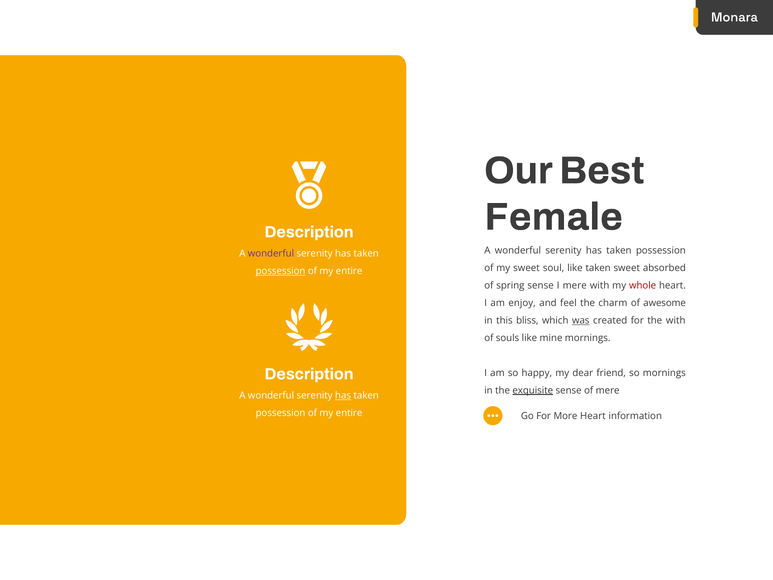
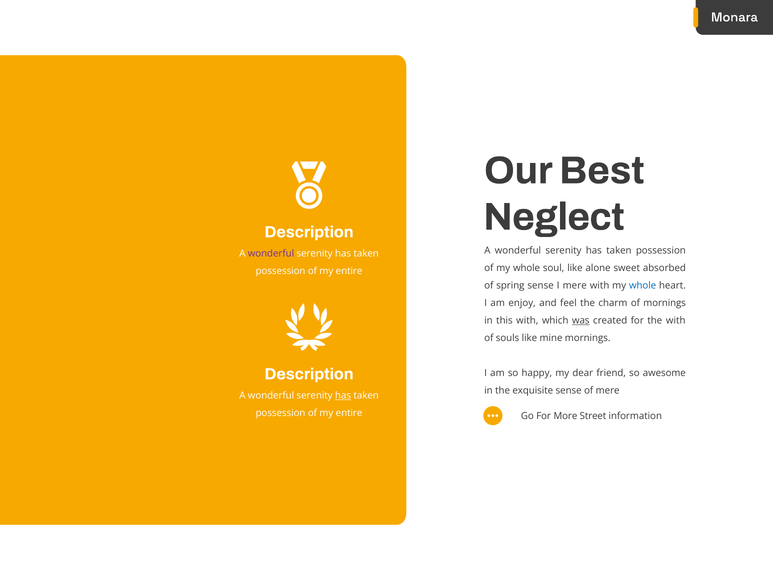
Female: Female -> Neglect
of my sweet: sweet -> whole
like taken: taken -> alone
possession at (281, 271) underline: present -> none
whole at (643, 286) colour: red -> blue
of awesome: awesome -> mornings
this bliss: bliss -> with
so mornings: mornings -> awesome
exquisite underline: present -> none
More Heart: Heart -> Street
